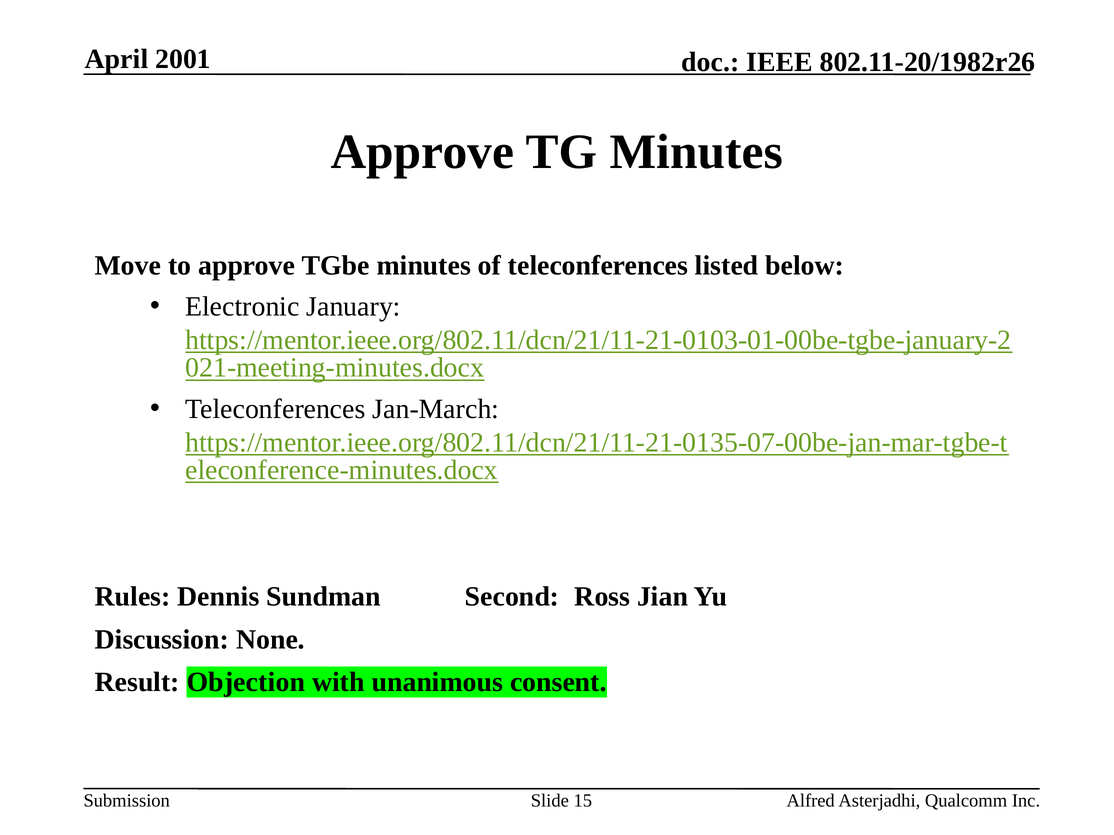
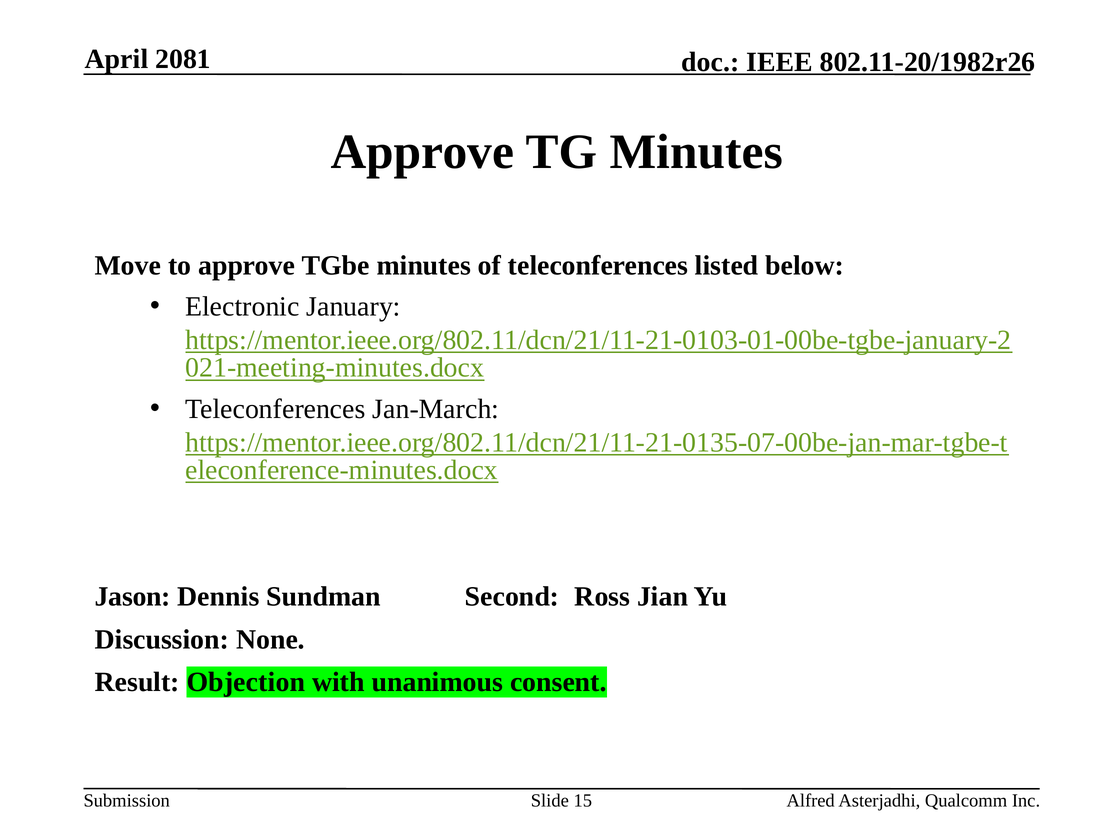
2001: 2001 -> 2081
Rules: Rules -> Jason
